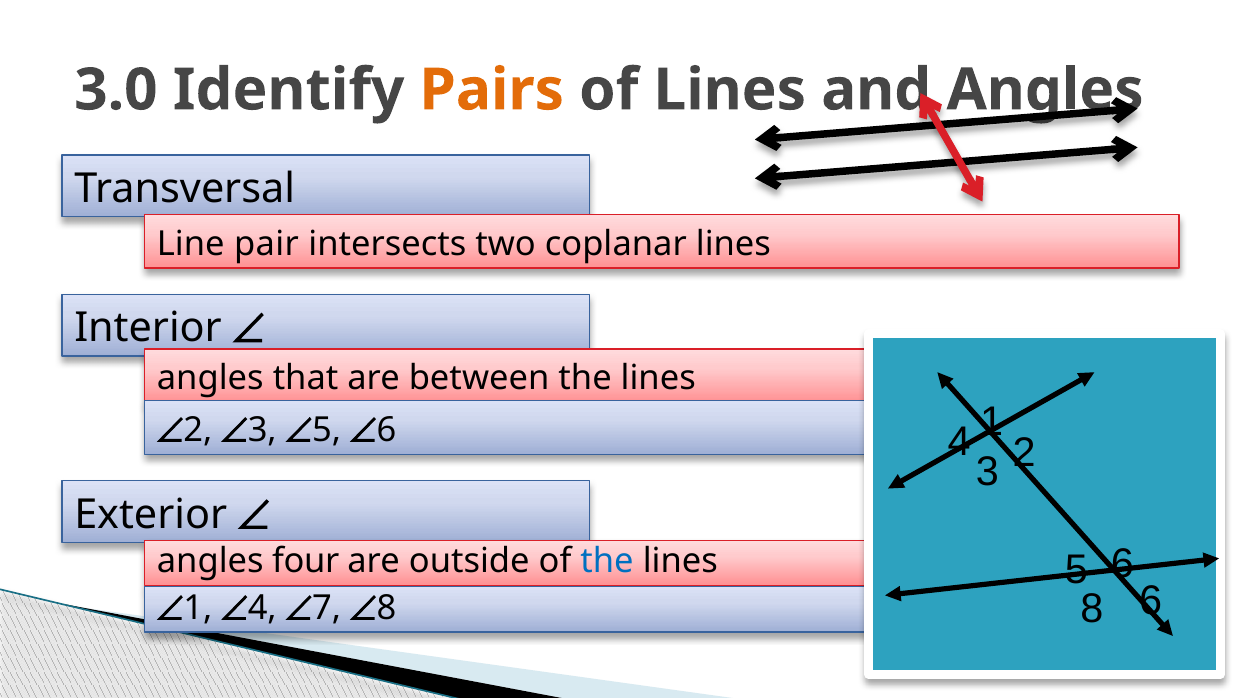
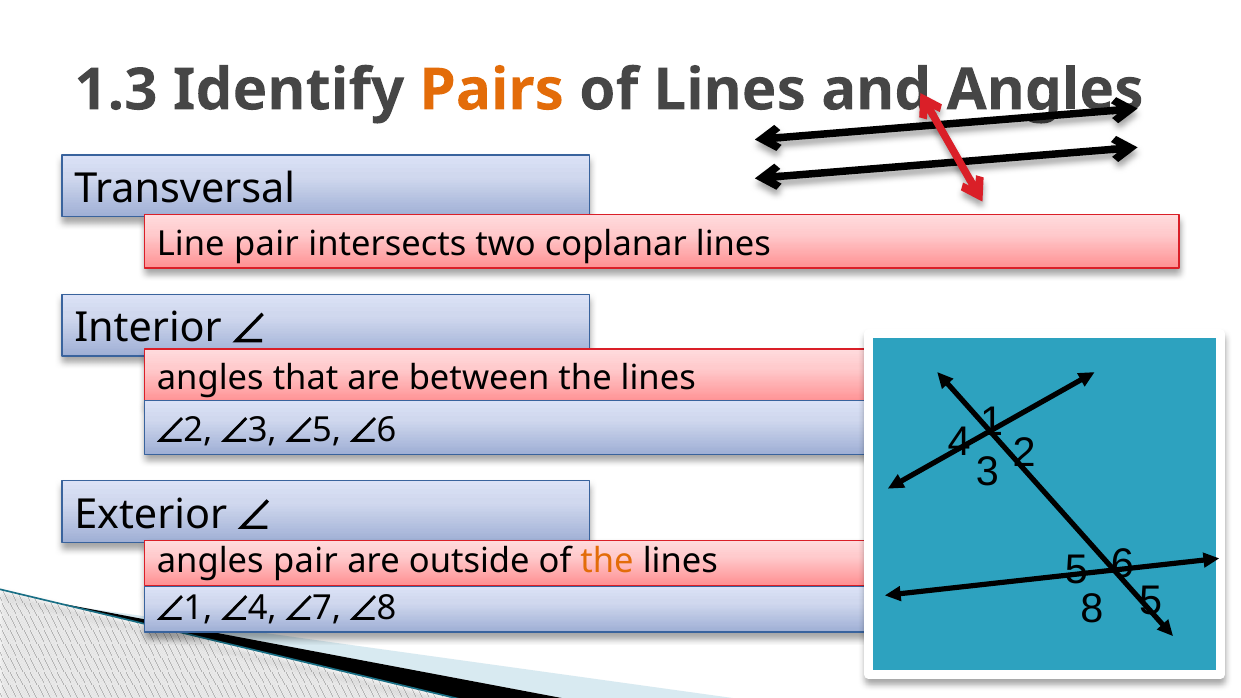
3.0: 3.0 -> 1.3
angles four: four -> pair
the at (607, 561) colour: blue -> orange
8 6: 6 -> 5
